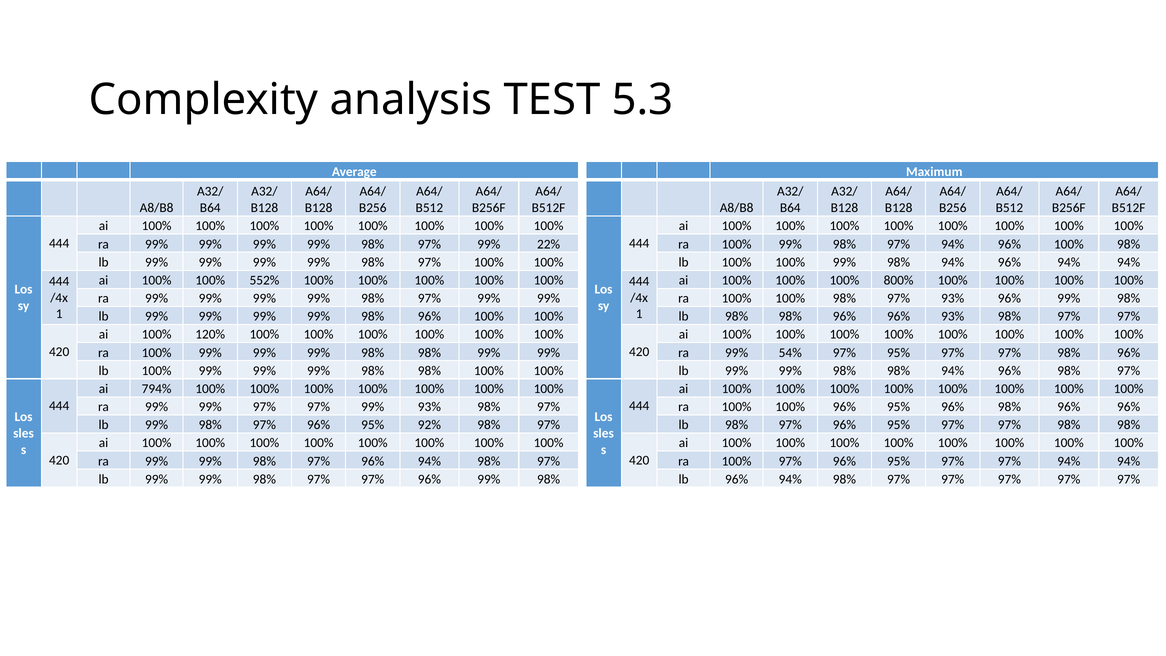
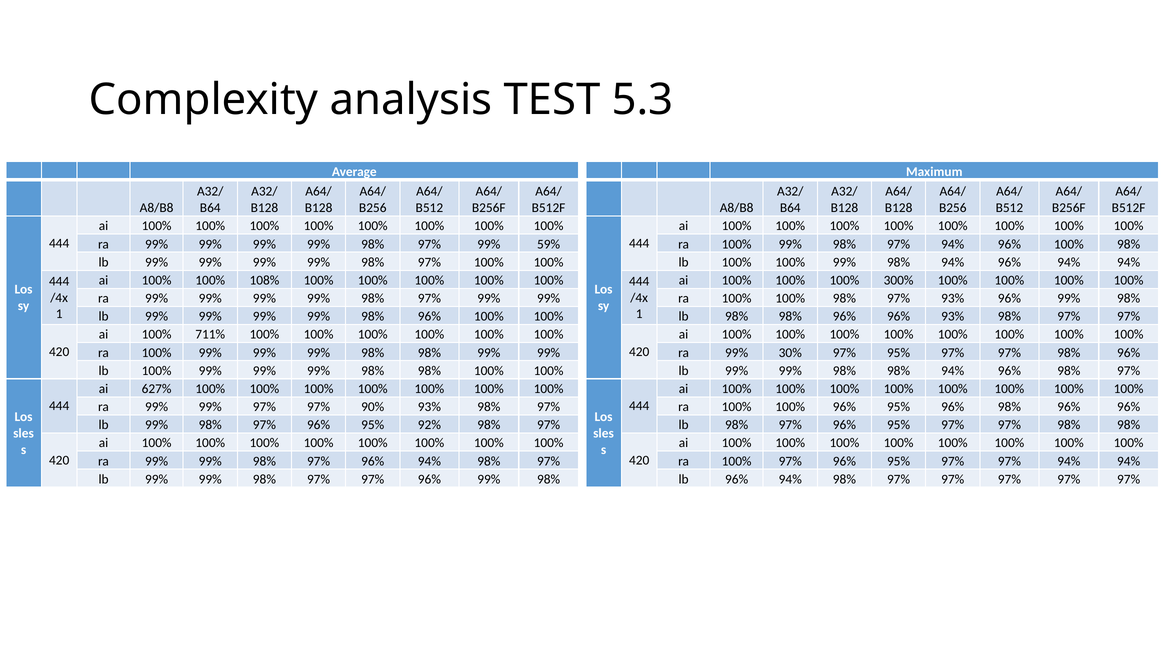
22%: 22% -> 59%
552%: 552% -> 108%
800%: 800% -> 300%
120%: 120% -> 711%
54%: 54% -> 30%
794%: 794% -> 627%
97% 97% 99%: 99% -> 90%
